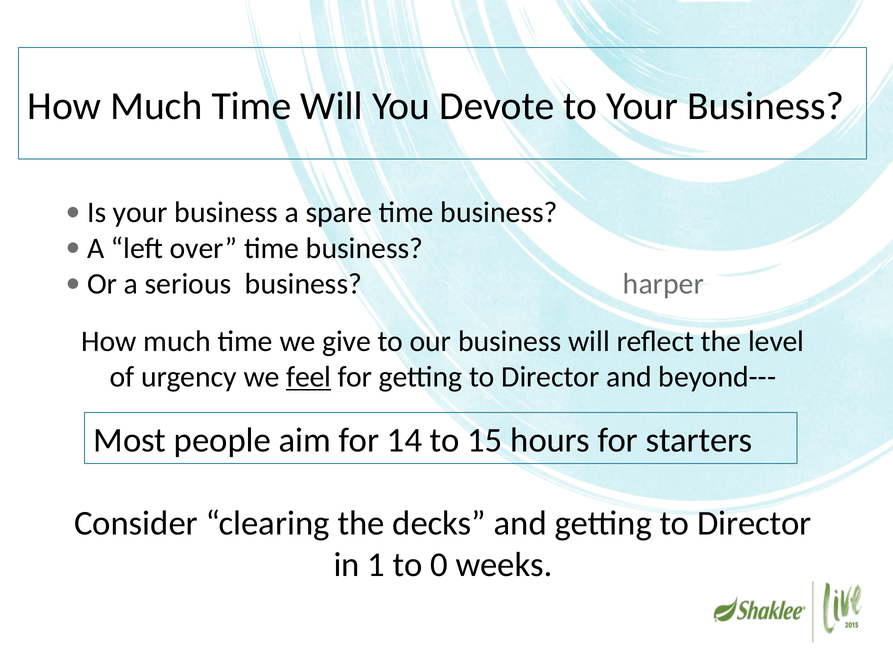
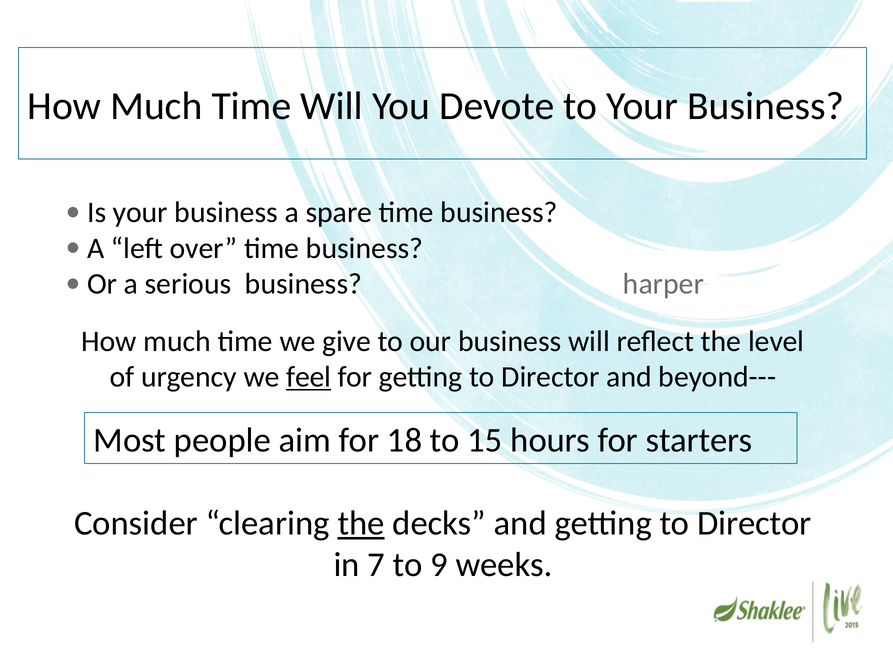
14: 14 -> 18
the at (361, 523) underline: none -> present
1: 1 -> 7
0: 0 -> 9
